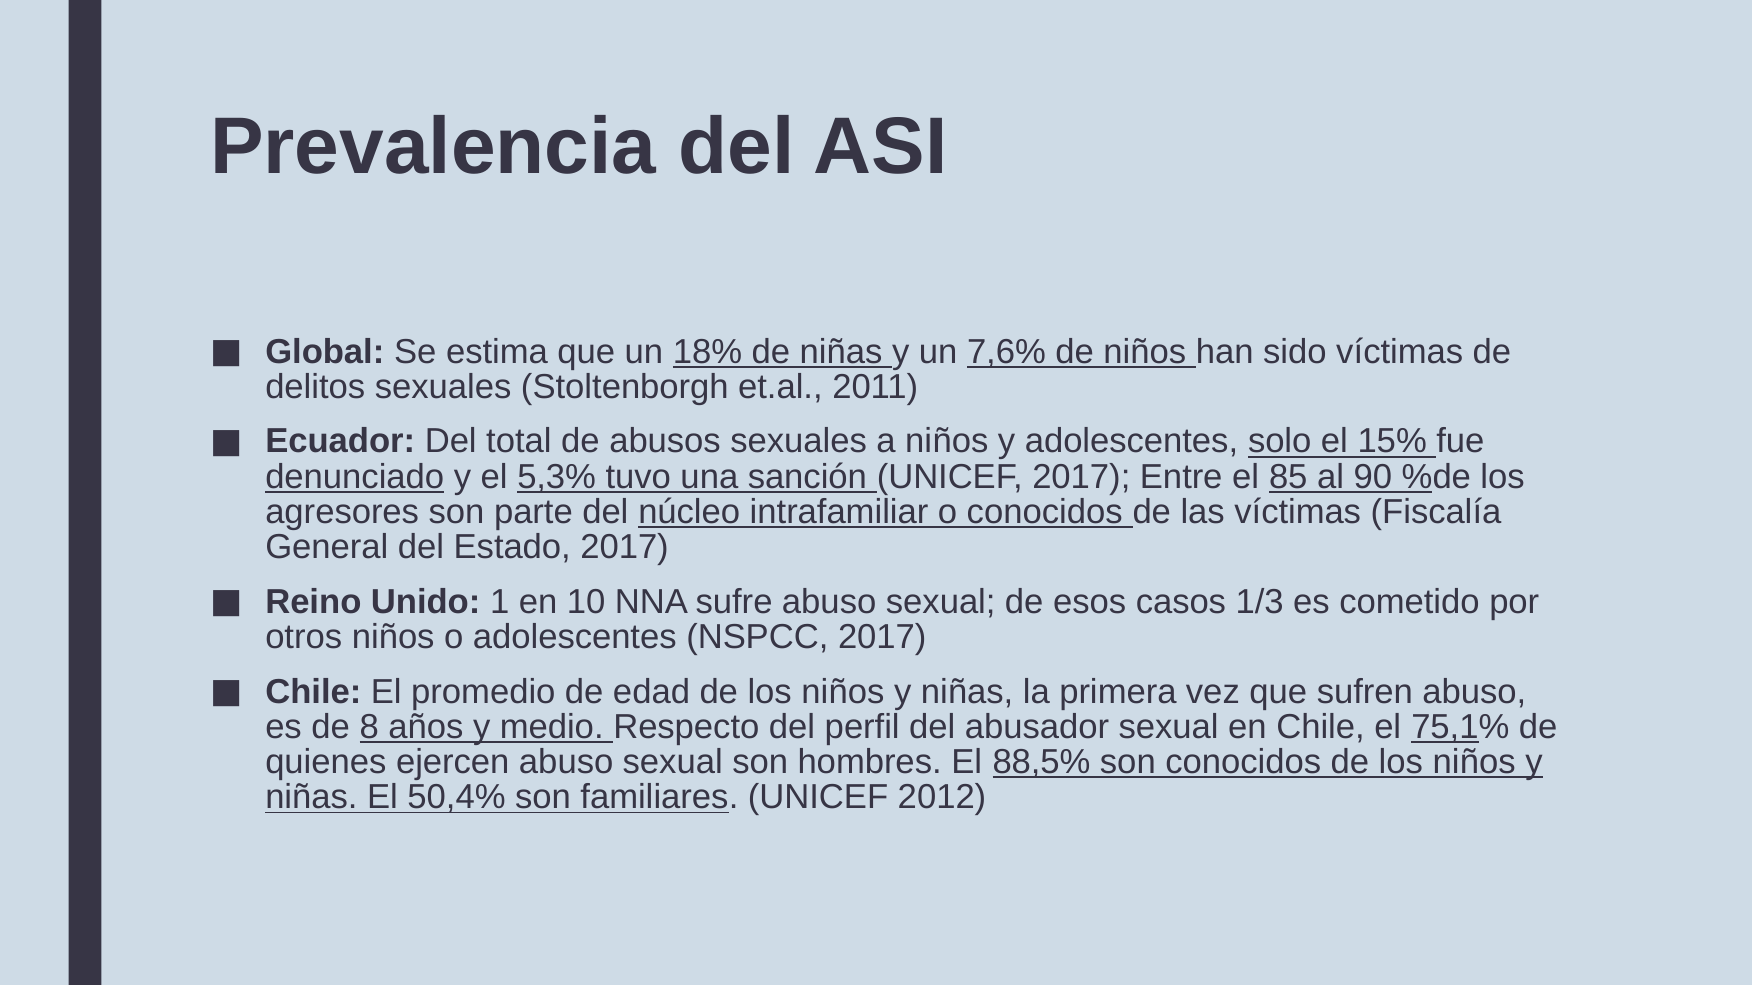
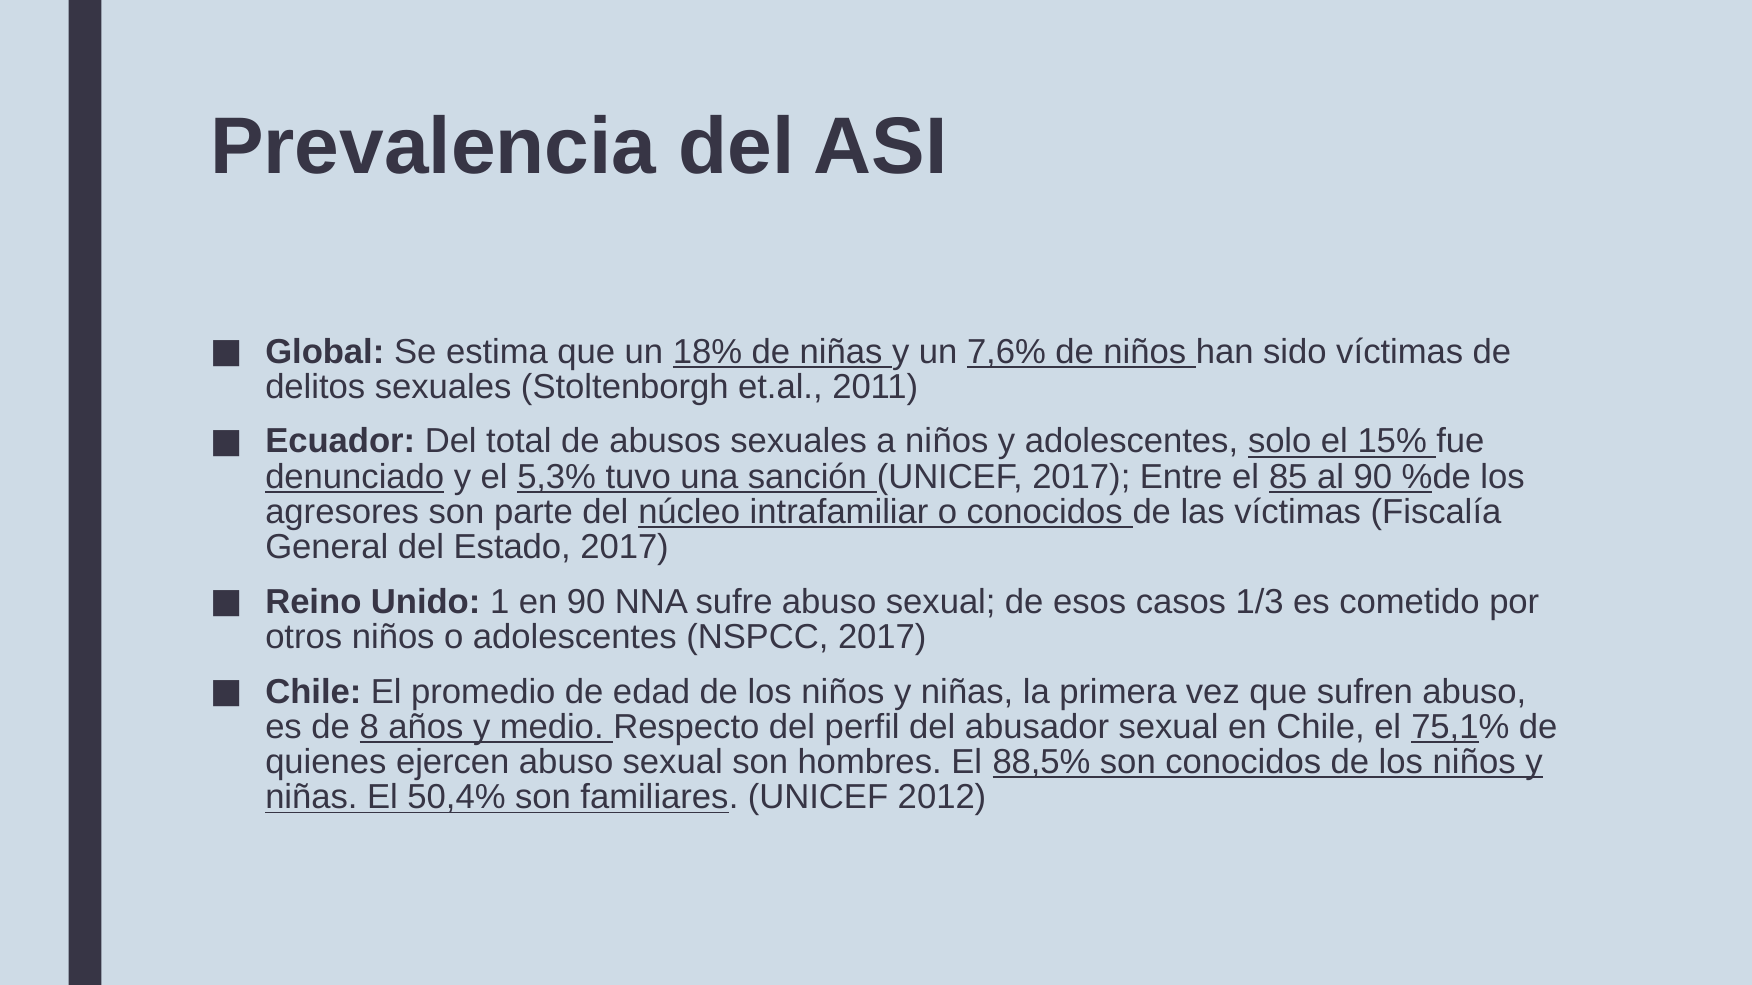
en 10: 10 -> 90
